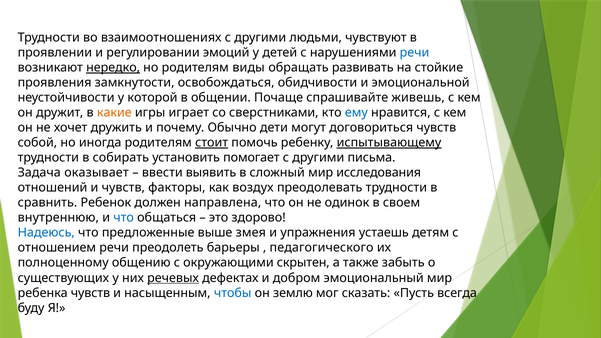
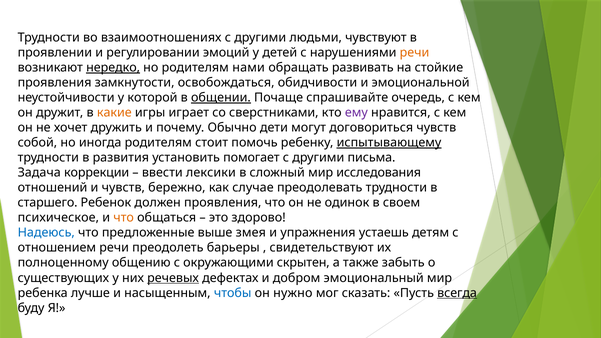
речи at (415, 52) colour: blue -> orange
виды: виды -> нами
общении underline: none -> present
живешь: живешь -> очередь
ему colour: blue -> purple
стоит underline: present -> none
собирать: собирать -> развития
оказывает: оказывает -> коррекции
выявить: выявить -> лексики
факторы: факторы -> бережно
воздух: воздух -> случае
сравнить: сравнить -> старшего
должен направлена: направлена -> проявления
внутреннюю: внутреннюю -> психическое
что at (124, 218) colour: blue -> orange
педагогического: педагогического -> свидетельствуют
ребенка чувств: чувств -> лучше
землю: землю -> нужно
всегда underline: none -> present
